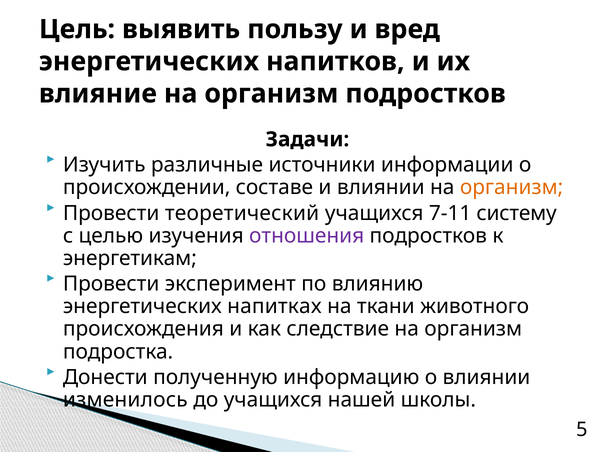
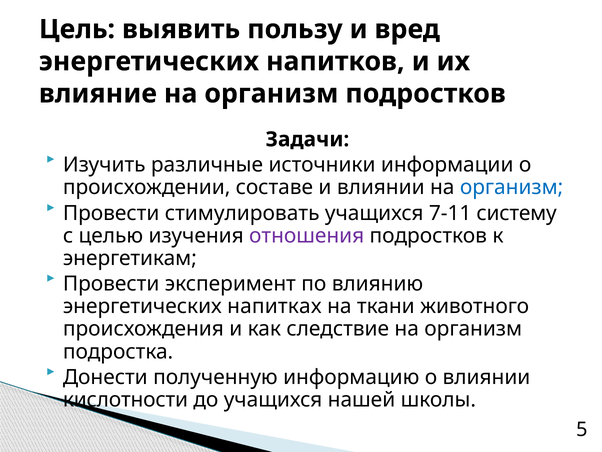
организм at (512, 187) colour: orange -> blue
теоретический: теоретический -> стимулировать
изменилось: изменилось -> кислотности
